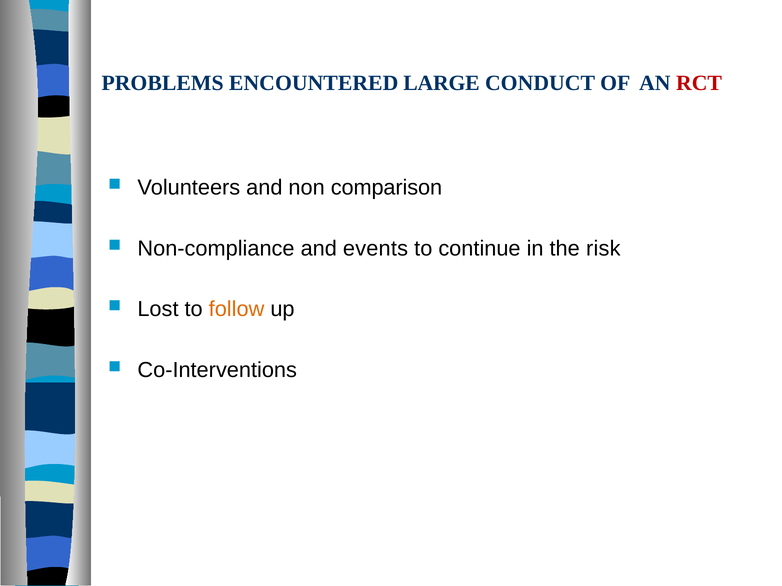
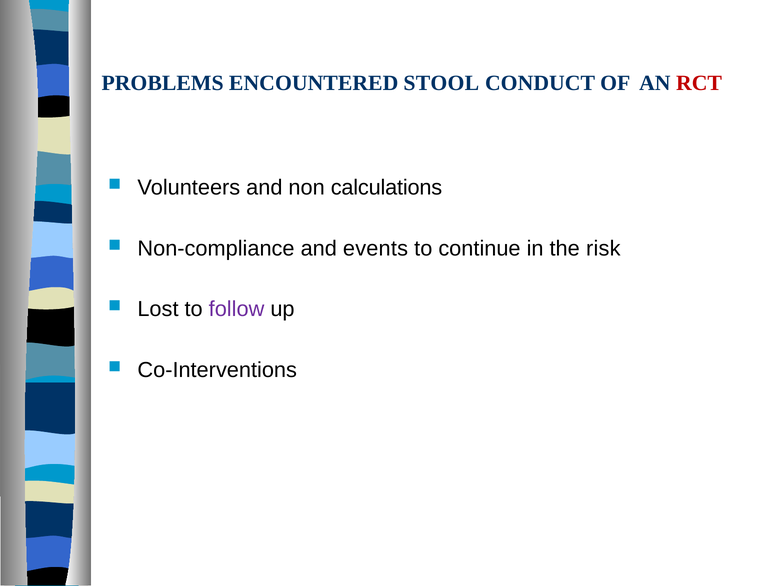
LARGE: LARGE -> STOOL
comparison: comparison -> calculations
follow colour: orange -> purple
